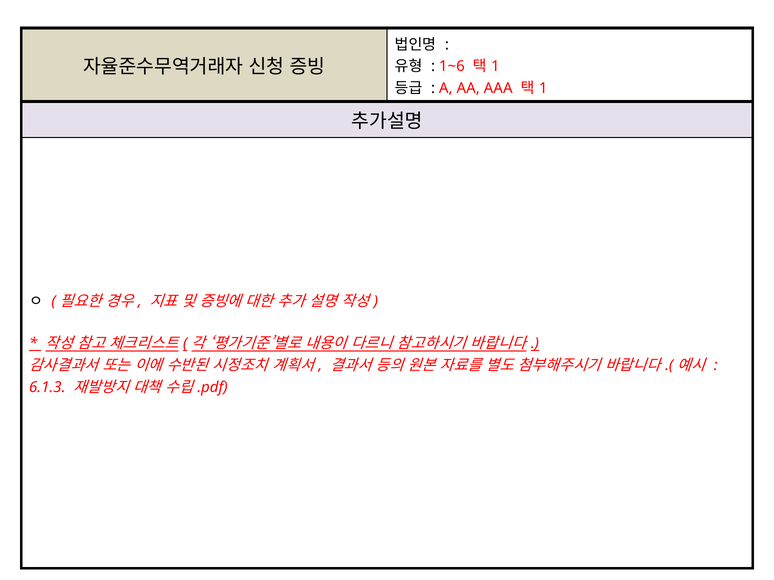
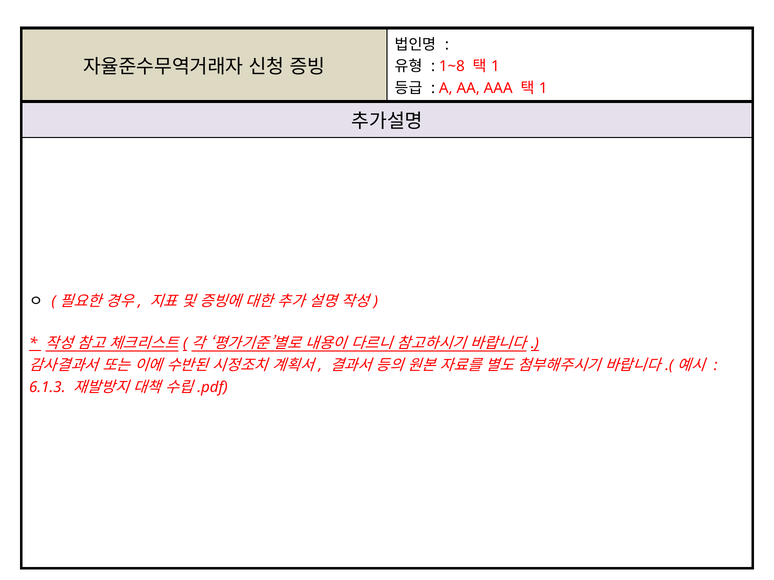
1~6: 1~6 -> 1~8
